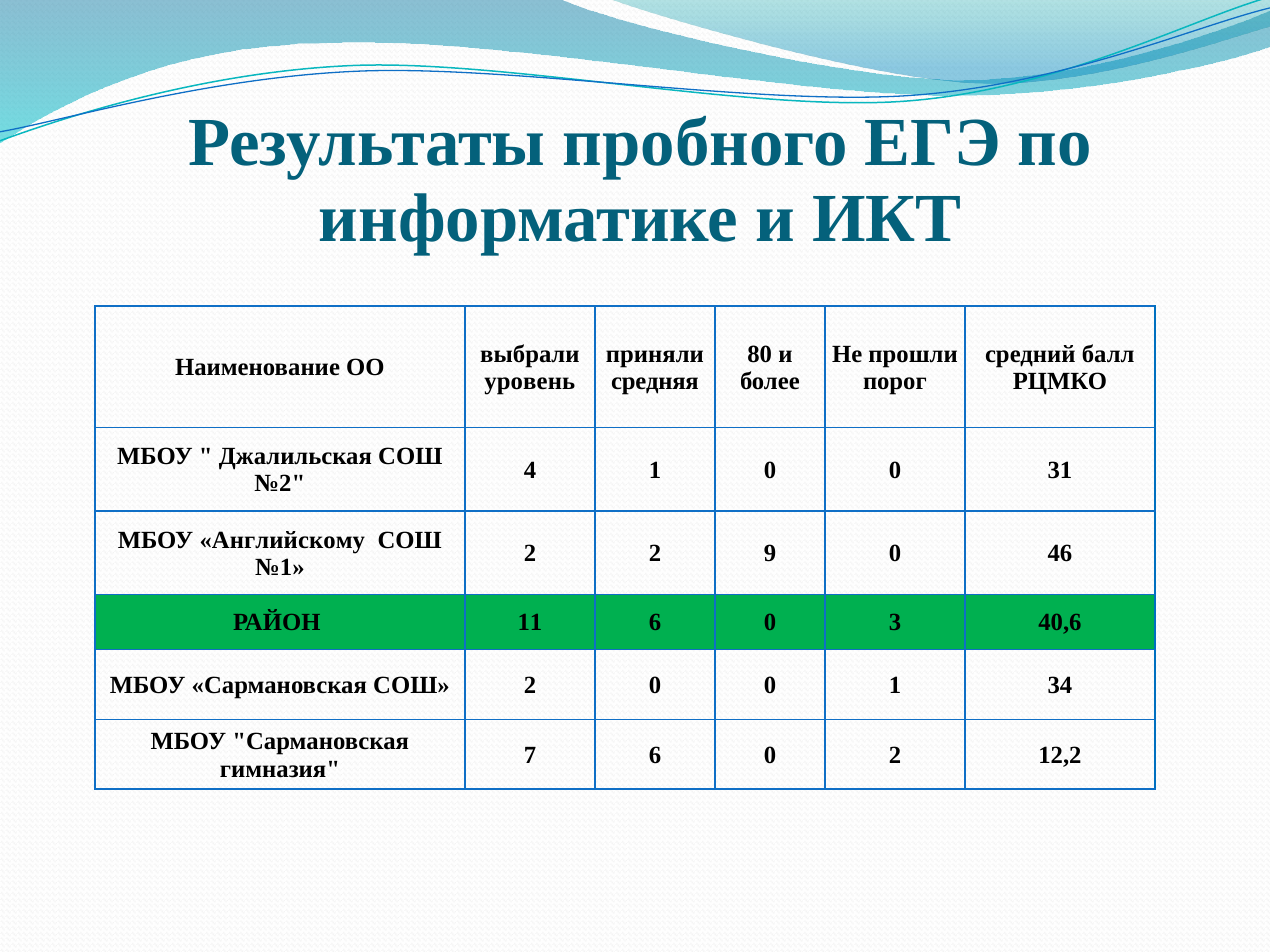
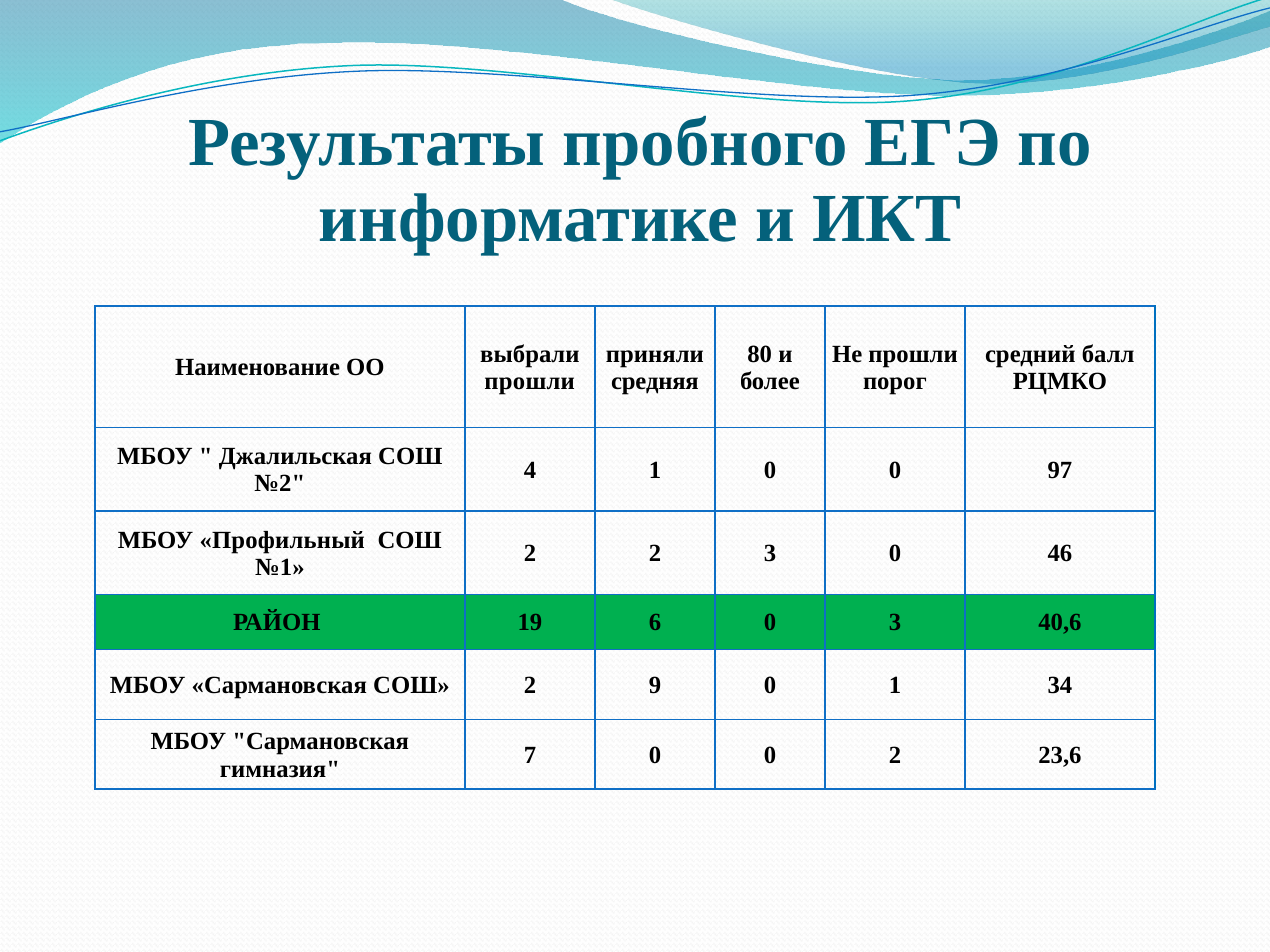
уровень at (530, 381): уровень -> прошли
31: 31 -> 97
Английскому: Английскому -> Профильный
2 9: 9 -> 3
11: 11 -> 19
2 0: 0 -> 9
7 6: 6 -> 0
12,2: 12,2 -> 23,6
